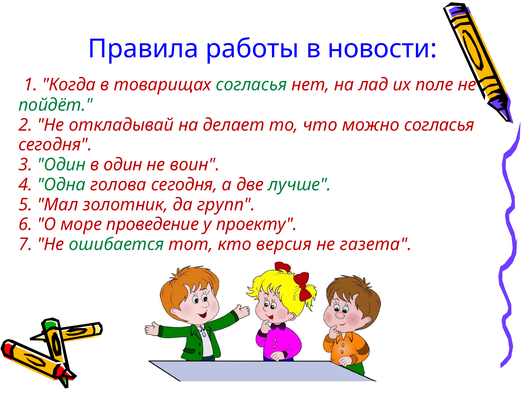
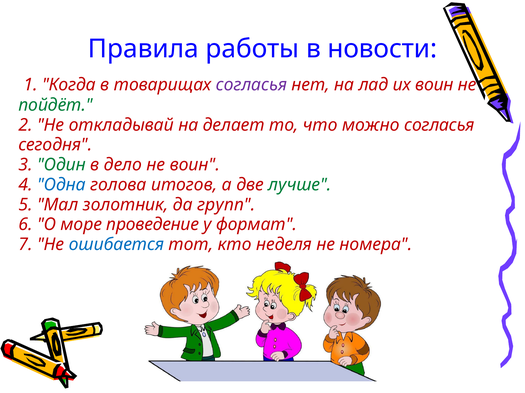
согласья at (251, 85) colour: green -> purple
их поле: поле -> воин
в один: один -> дело
Одна colour: green -> blue
голова сегодня: сегодня -> итогов
проекту: проекту -> формат
ошибается colour: green -> blue
версия: версия -> неделя
газета: газета -> номера
